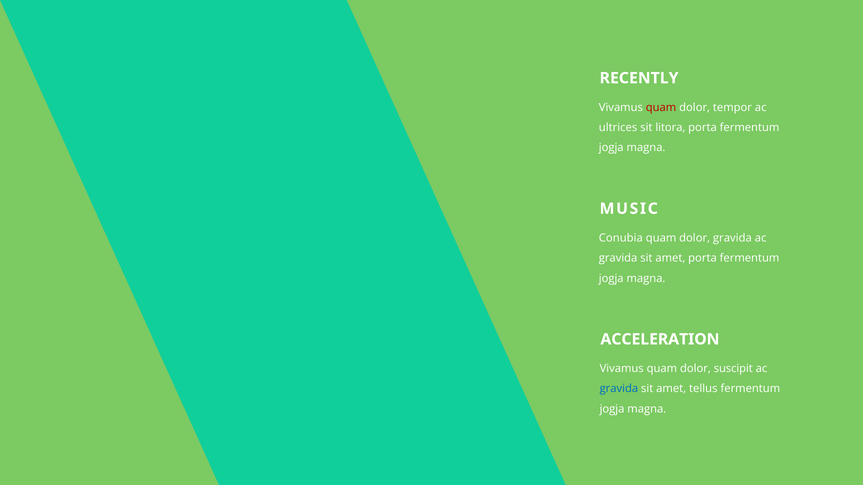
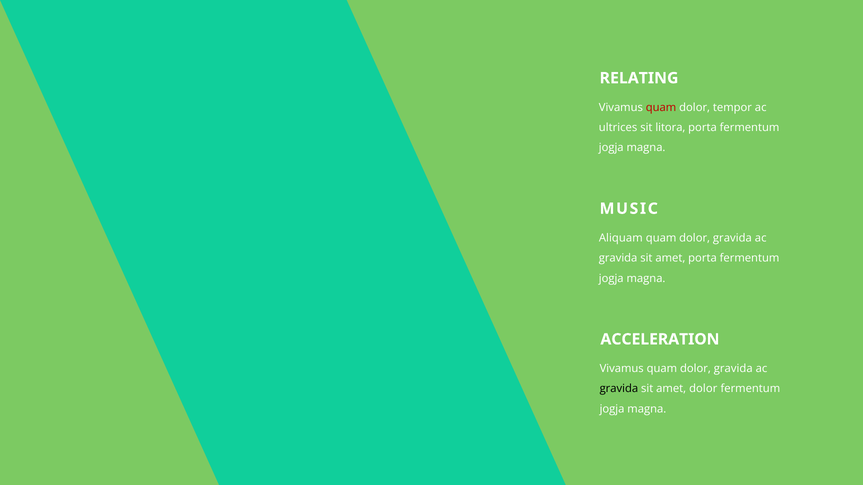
RECENTLY: RECENTLY -> RELATING
Conubia: Conubia -> Aliquam
Vivamus quam dolor suscipit: suscipit -> gravida
gravida at (619, 389) colour: blue -> black
amet tellus: tellus -> dolor
